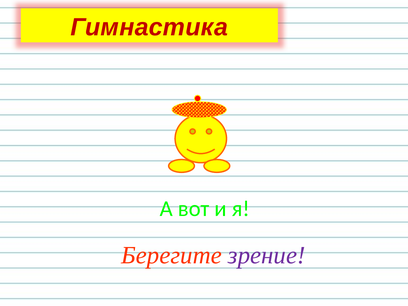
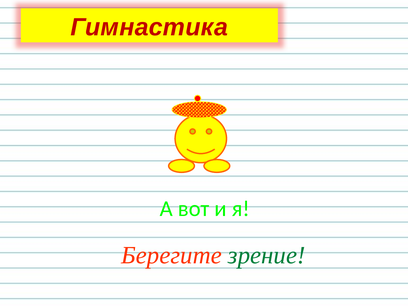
зрение colour: purple -> green
